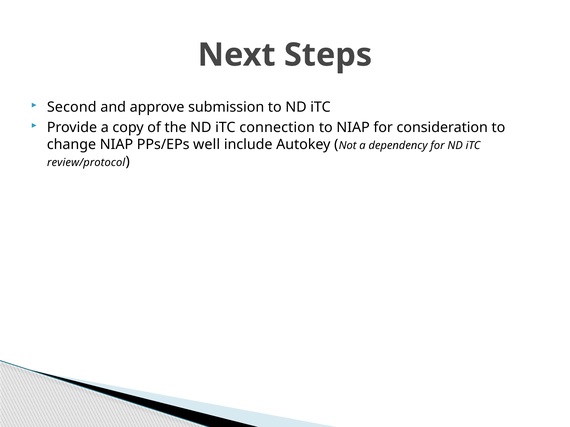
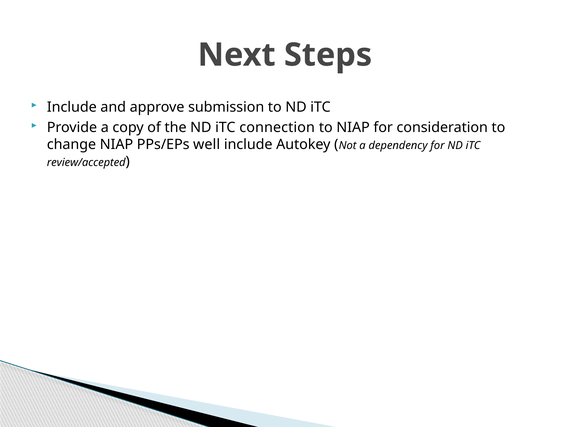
Second at (72, 107): Second -> Include
review/protocol: review/protocol -> review/accepted
